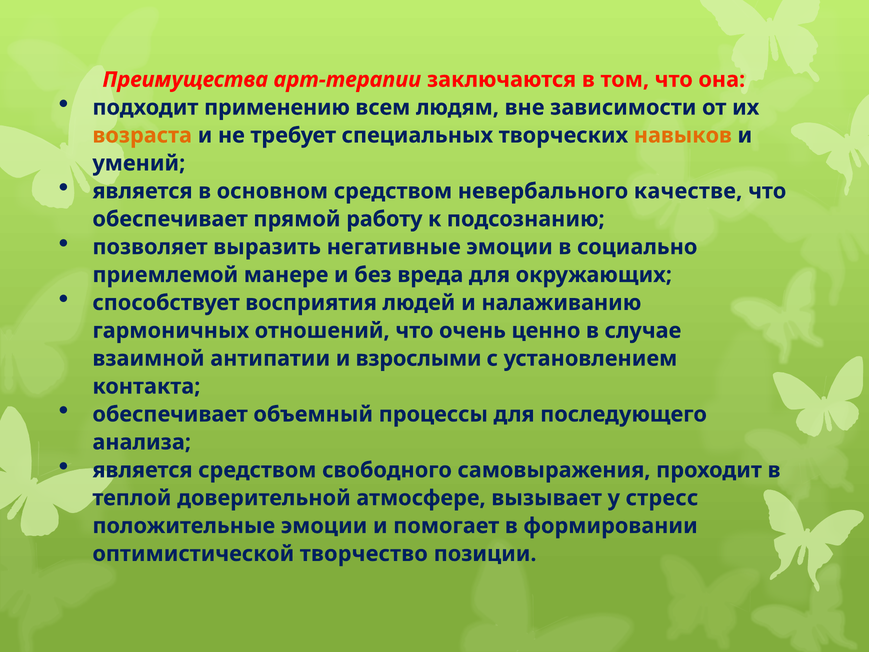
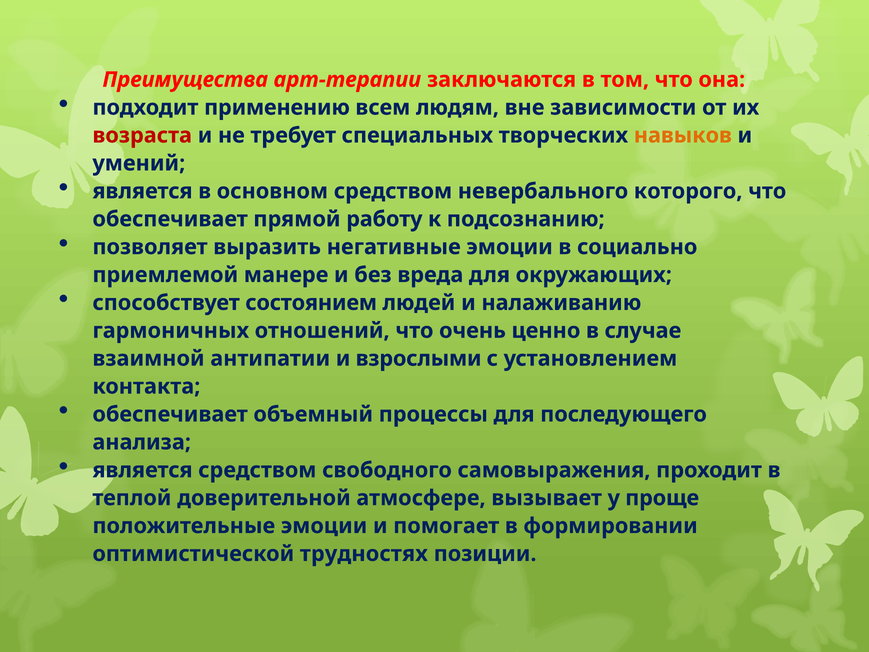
возраста colour: orange -> red
качестве: качестве -> которого
восприятия: восприятия -> состоянием
стресс: стресс -> проще
творчество: творчество -> трудностях
